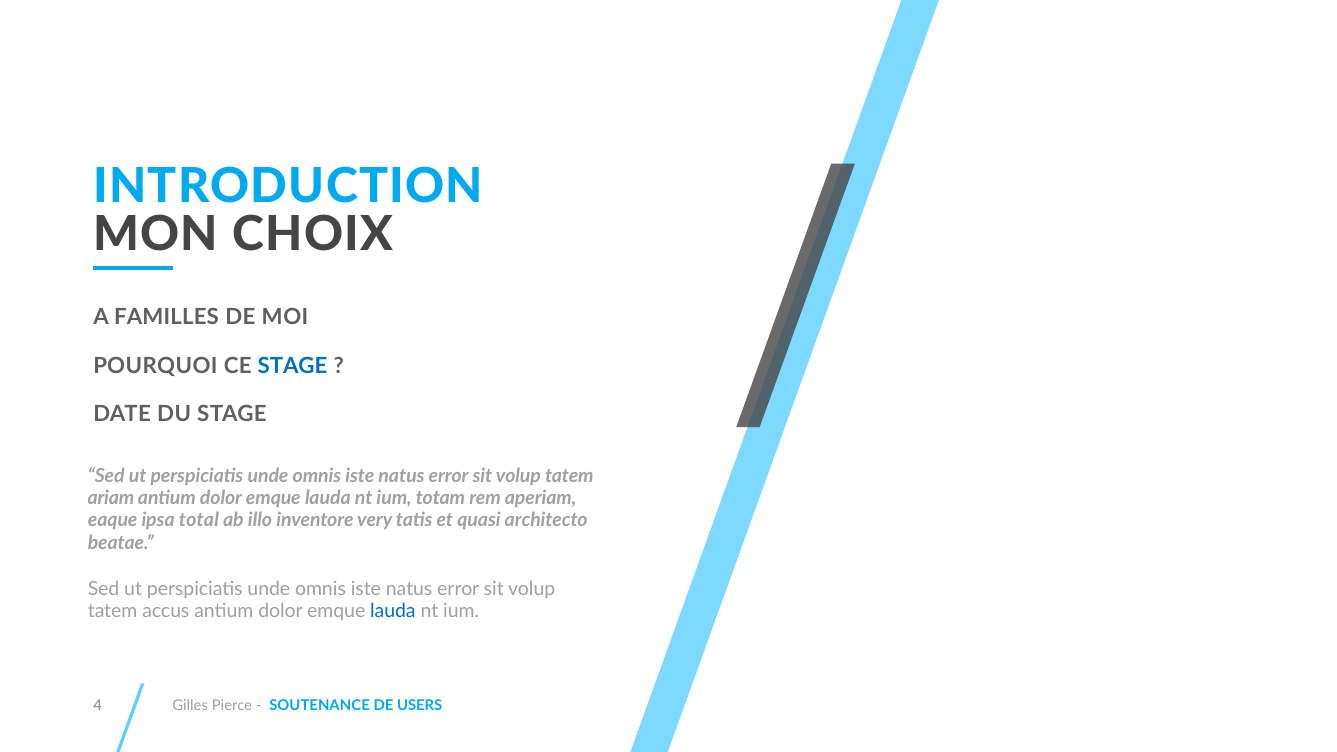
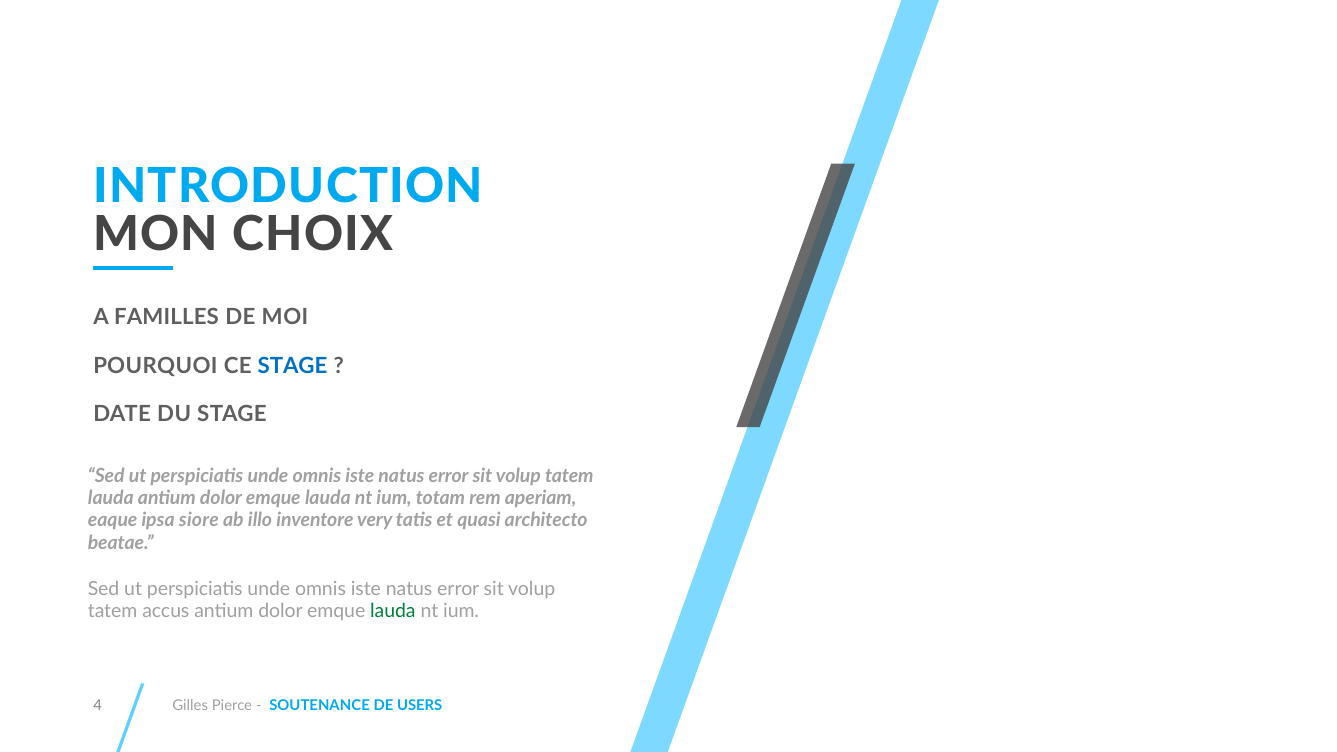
ariam at (111, 498): ariam -> lauda
total: total -> siore
lauda at (393, 611) colour: blue -> green
